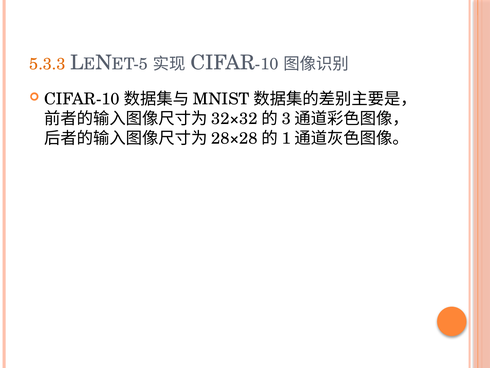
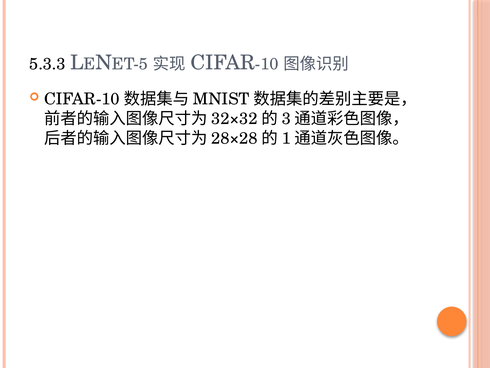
5.3.3 colour: orange -> black
